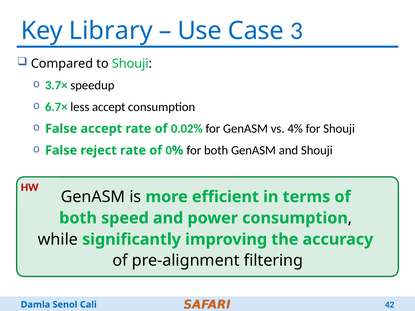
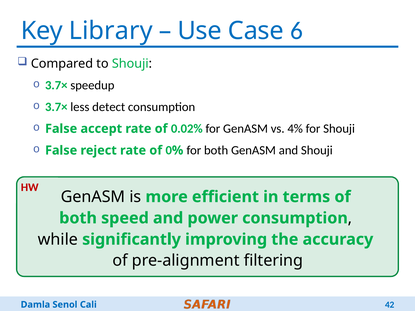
3: 3 -> 6
6.7× at (56, 107): 6.7× -> 3.7×
less accept: accept -> detect
